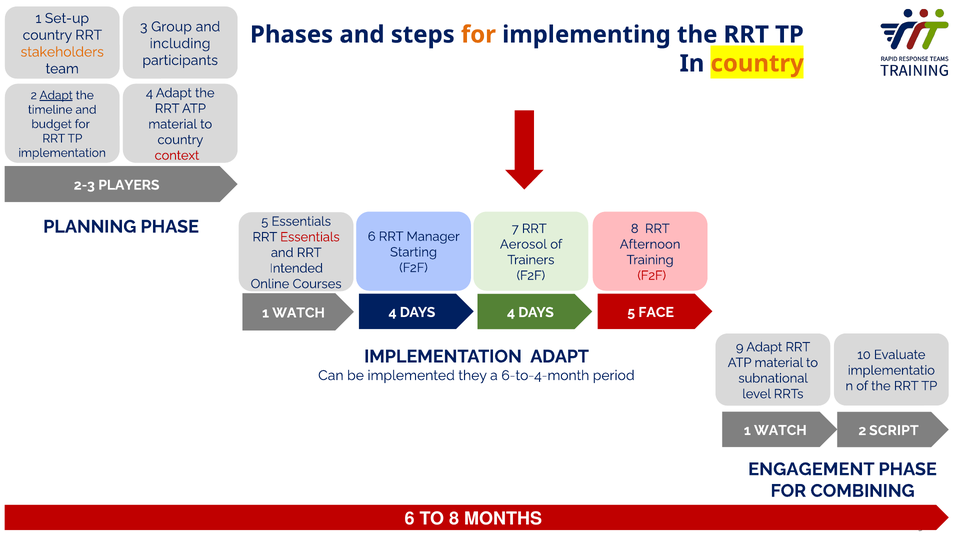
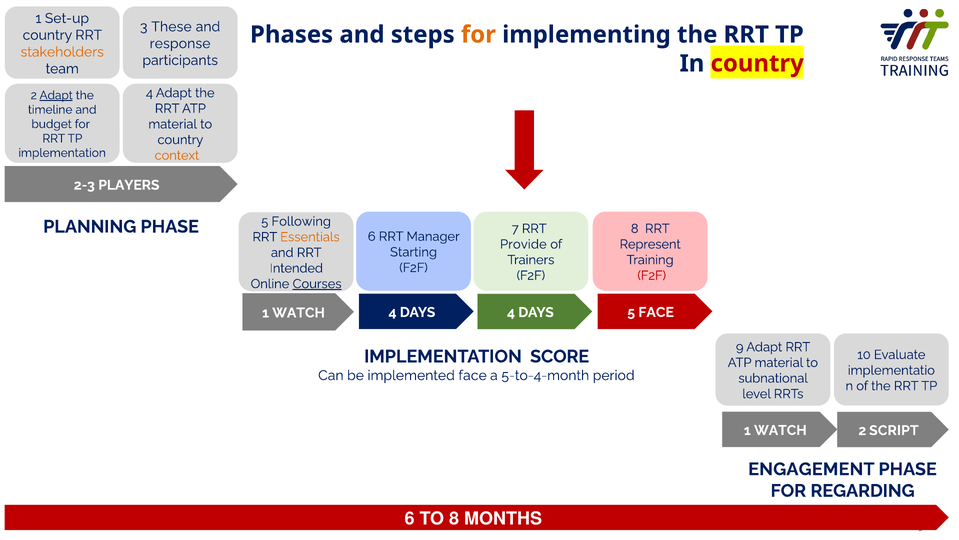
Group: Group -> These
including at (180, 43): including -> response
country at (757, 63) colour: orange -> red
context colour: red -> orange
5 Essentials: Essentials -> Following
Essentials at (310, 237) colour: red -> orange
Aerosol: Aerosol -> Provide
Afternoon: Afternoon -> Represent
Courses underline: none -> present
IMPLEMENTATION ADAPT: ADAPT -> SCORE
implemented they: they -> face
6-to-4-month: 6-to-4-month -> 5-to-4-month
COMBINING: COMBINING -> REGARDING
